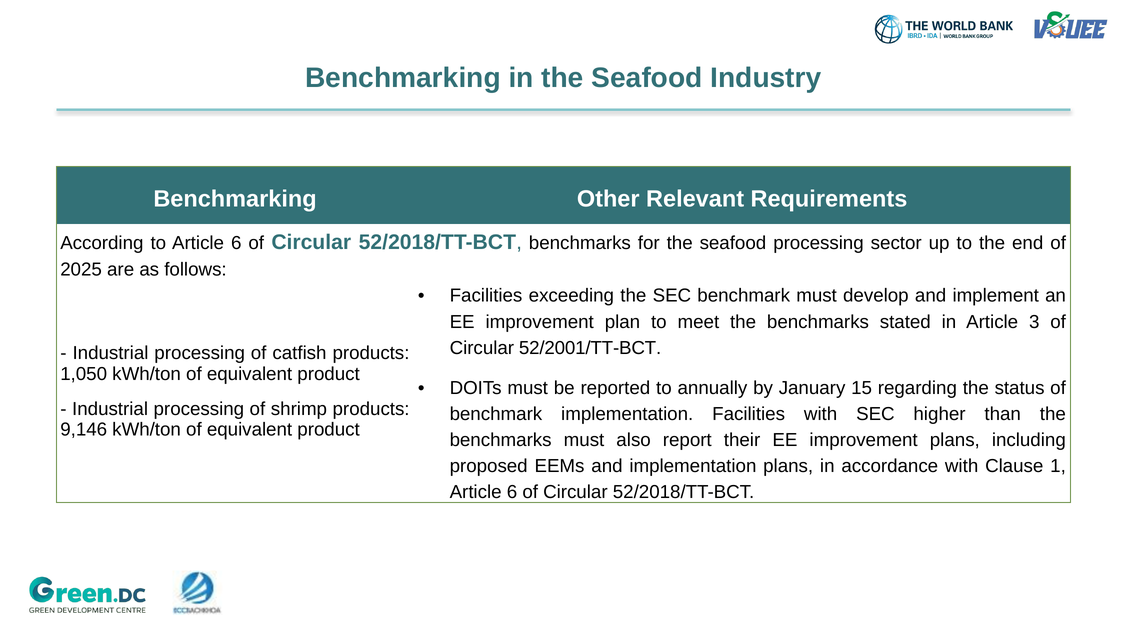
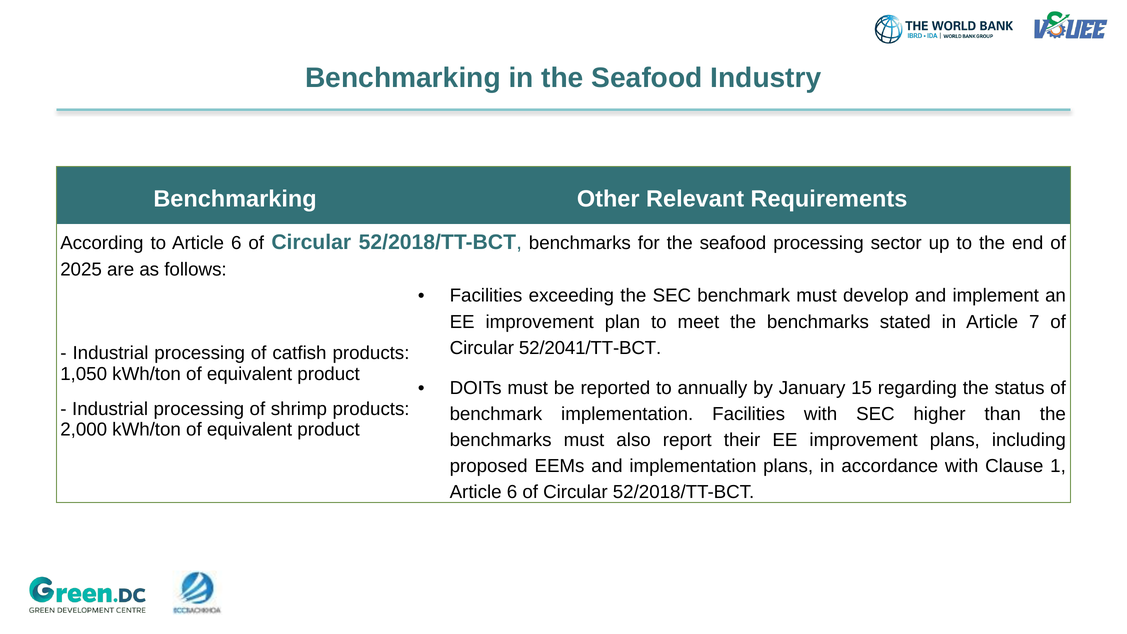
3: 3 -> 7
52/2001/TT-BCT: 52/2001/TT-BCT -> 52/2041/TT-BCT
9,146: 9,146 -> 2,000
